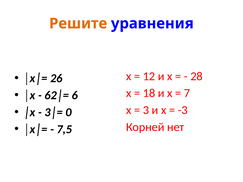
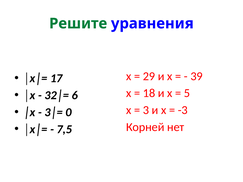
Решите colour: orange -> green
12: 12 -> 29
28: 28 -> 39
26: 26 -> 17
7: 7 -> 5
62│=: 62│= -> 32│=
